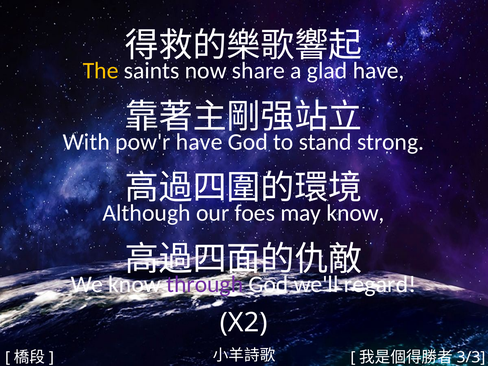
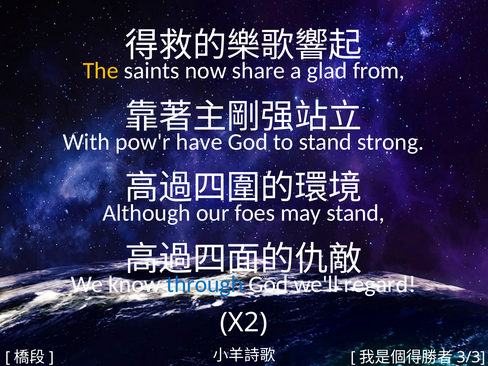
glad have: have -> from
may know: know -> stand
through colour: purple -> blue
